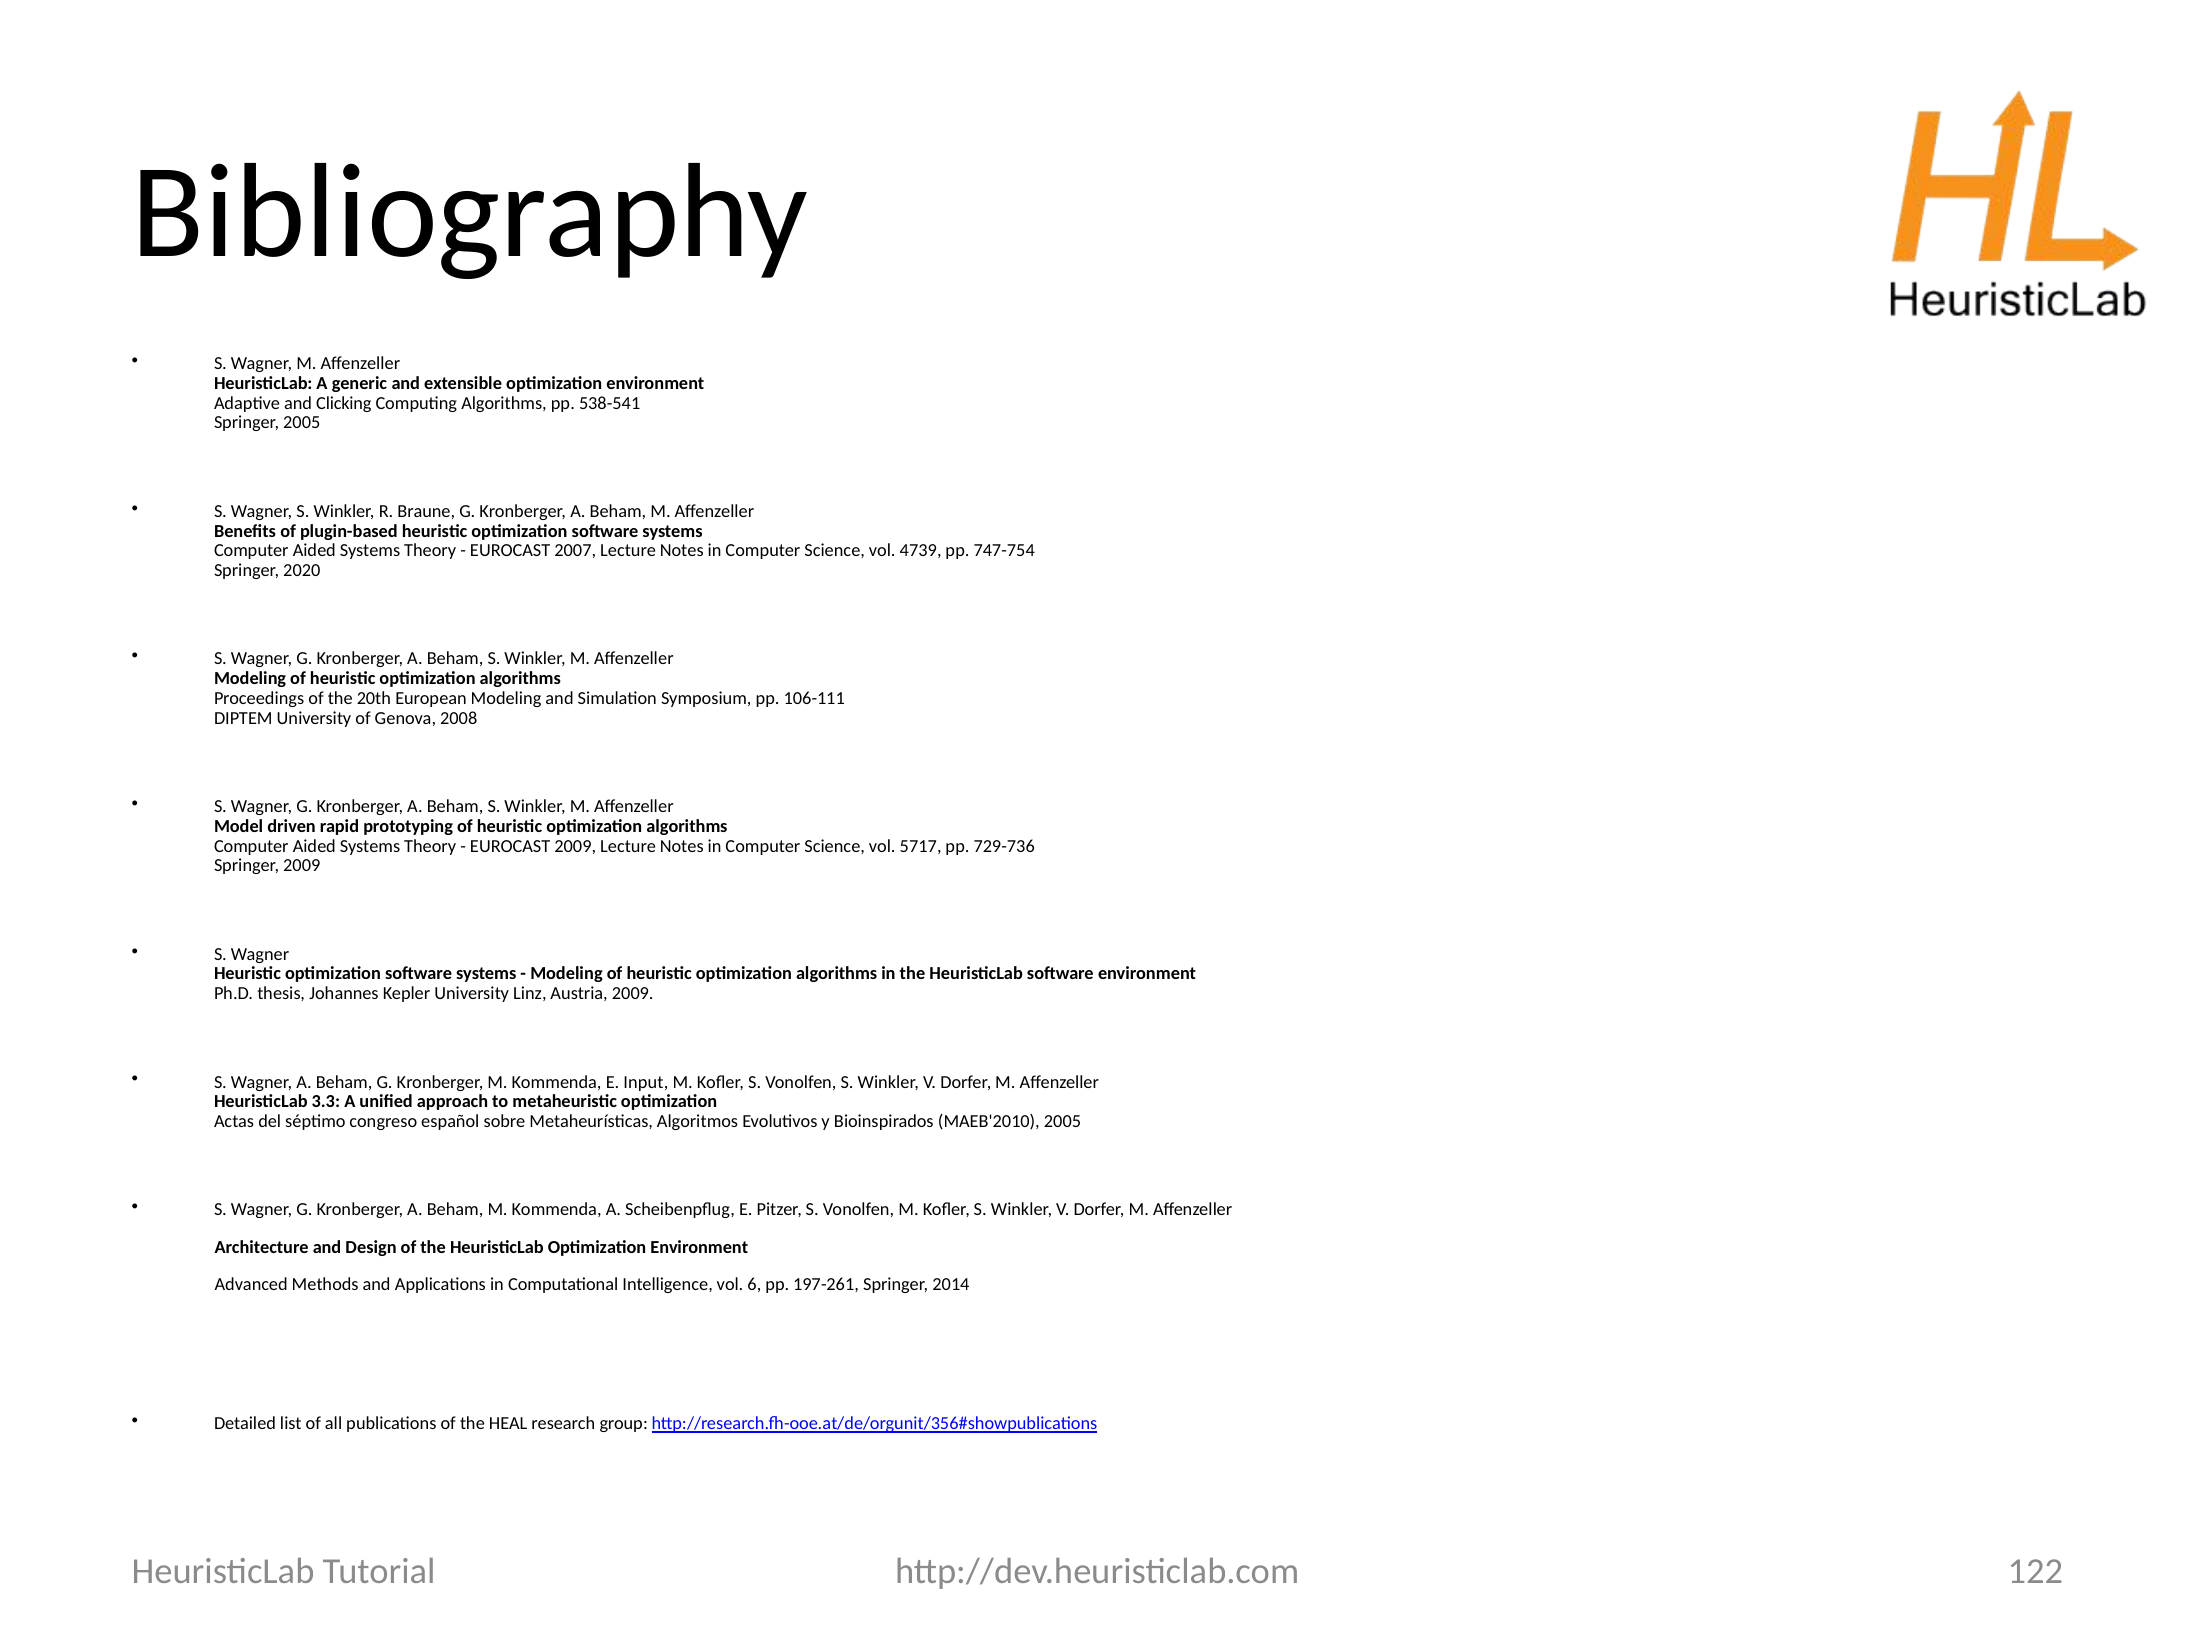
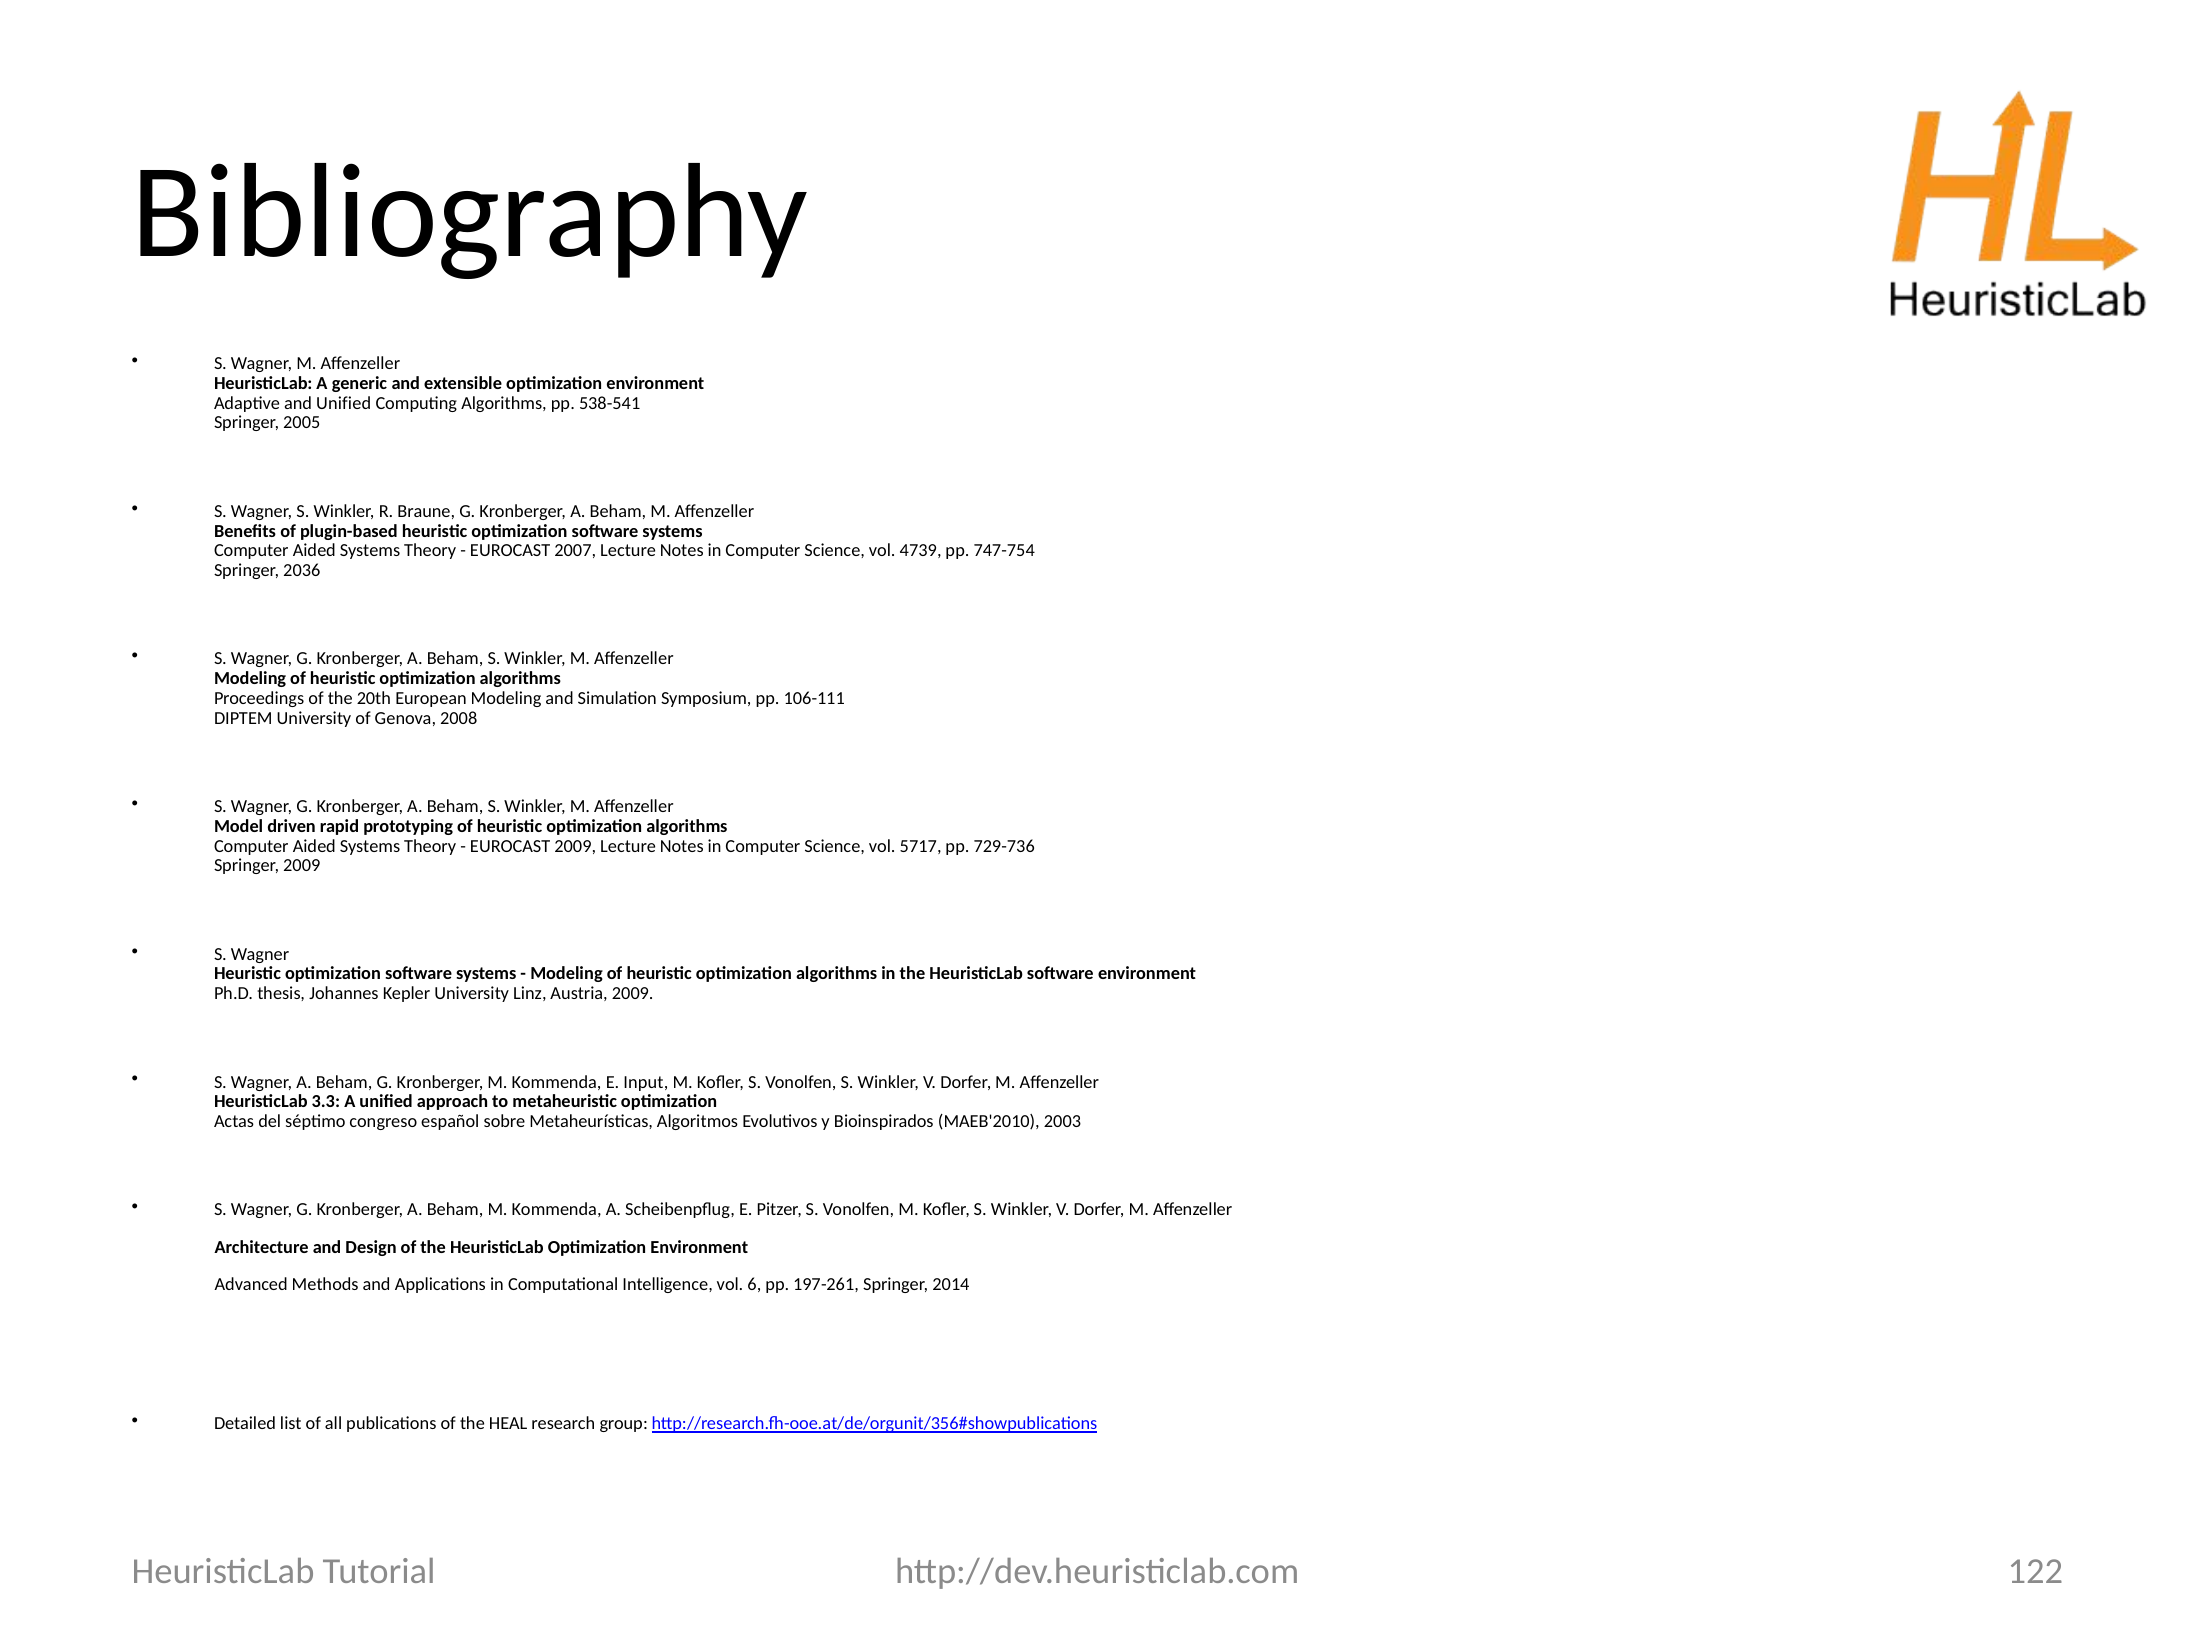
and Clicking: Clicking -> Unified
2020: 2020 -> 2036
MAEB'2010 2005: 2005 -> 2003
